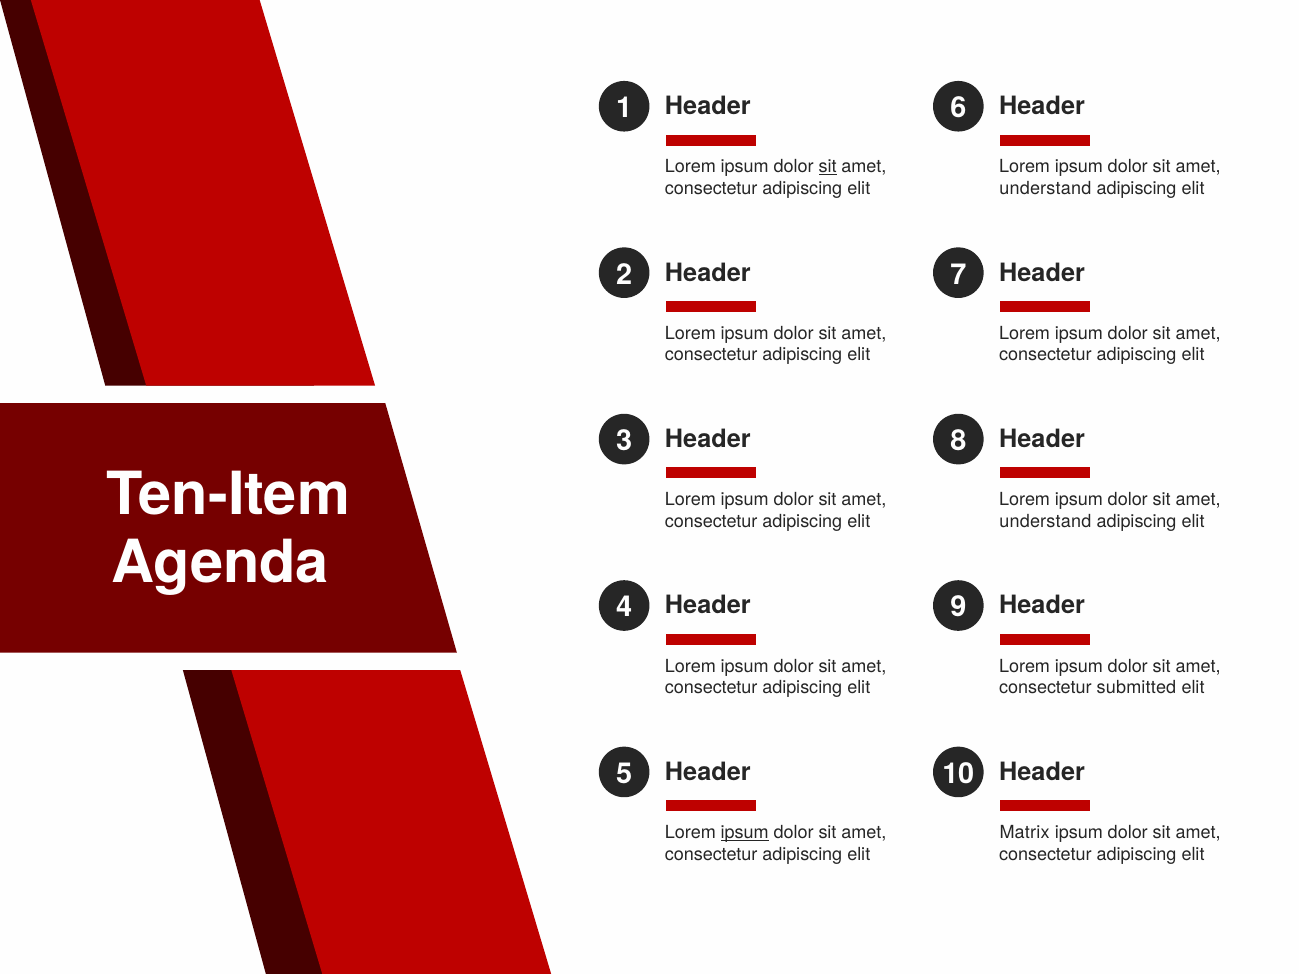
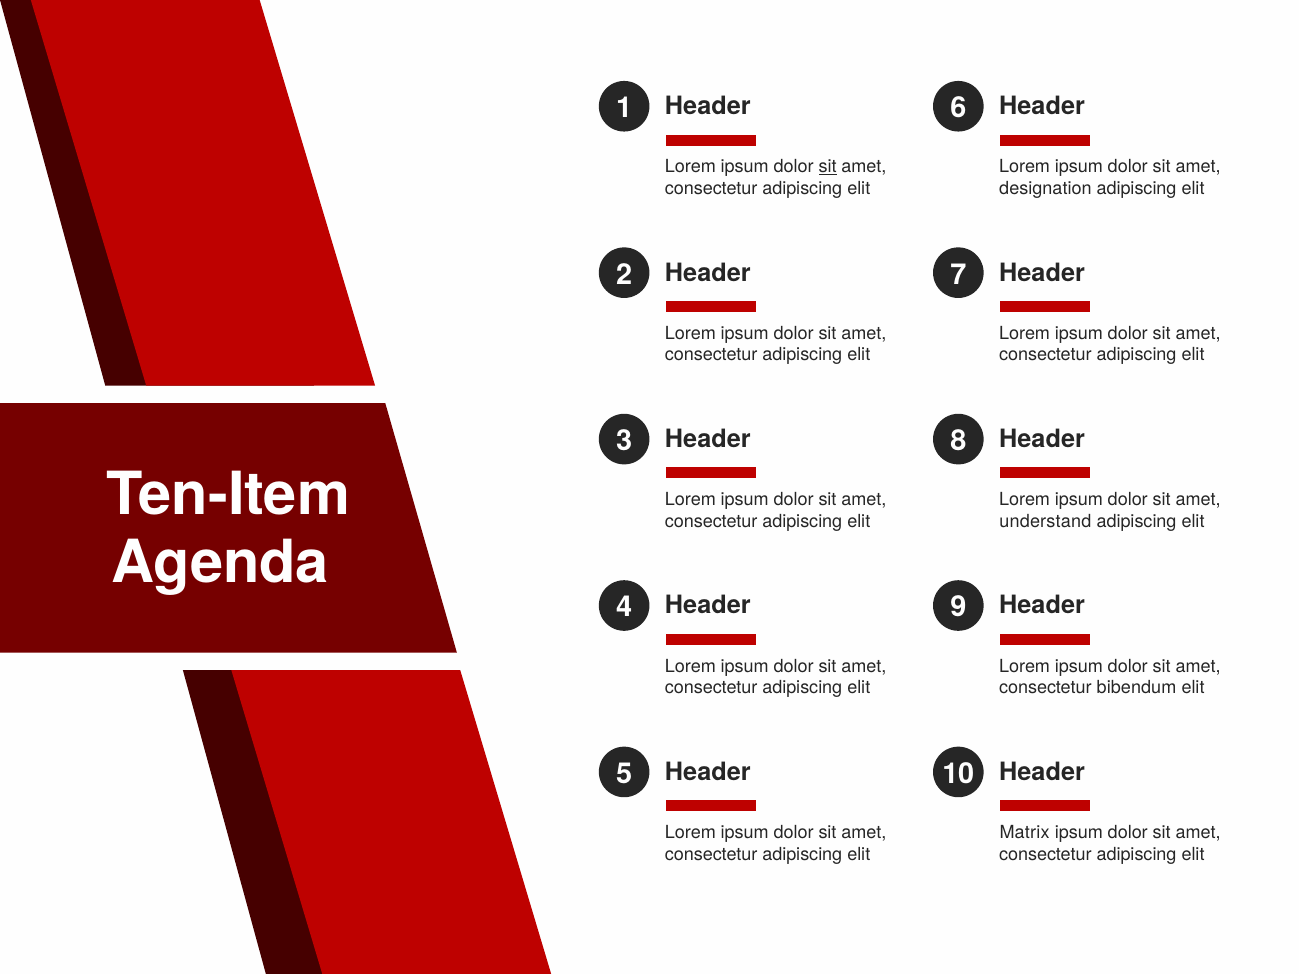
understand at (1045, 189): understand -> designation
submitted: submitted -> bibendum
ipsum at (745, 833) underline: present -> none
